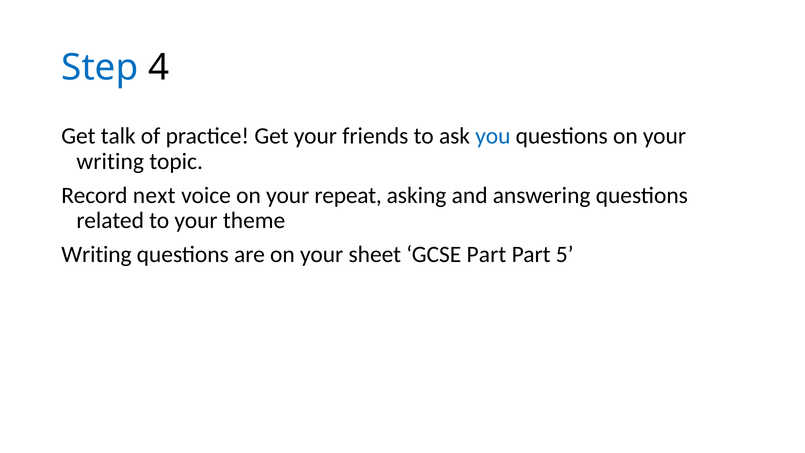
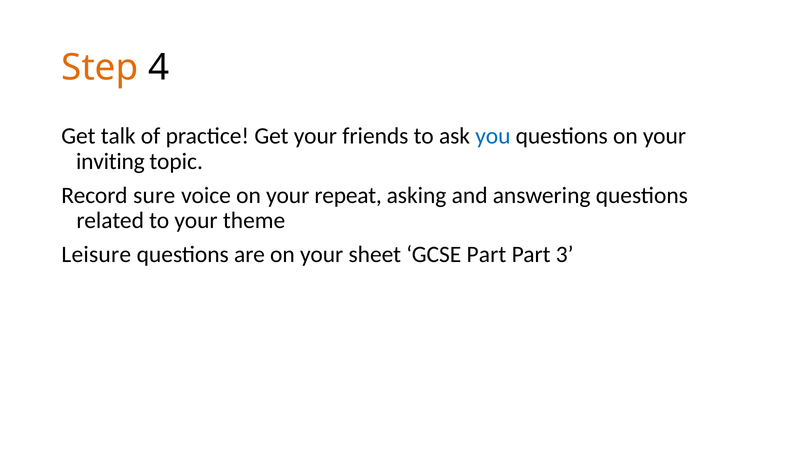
Step colour: blue -> orange
writing at (110, 161): writing -> inviting
next: next -> sure
Writing at (96, 254): Writing -> Leisure
5: 5 -> 3
